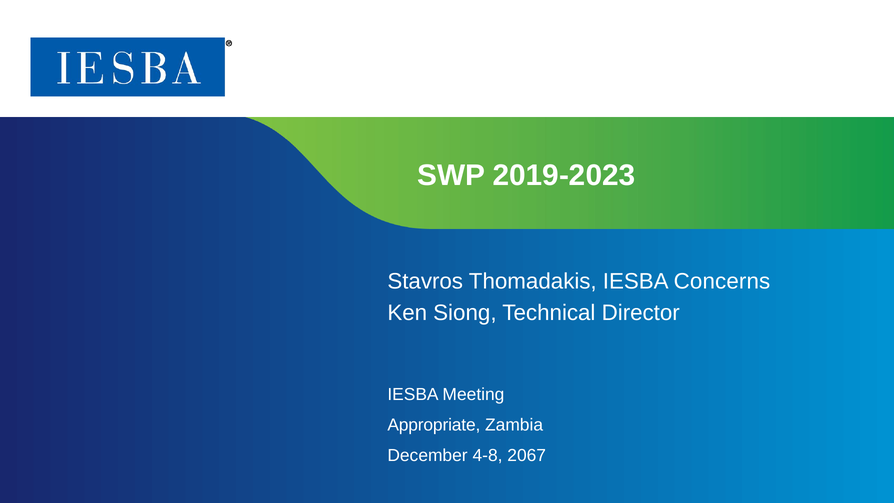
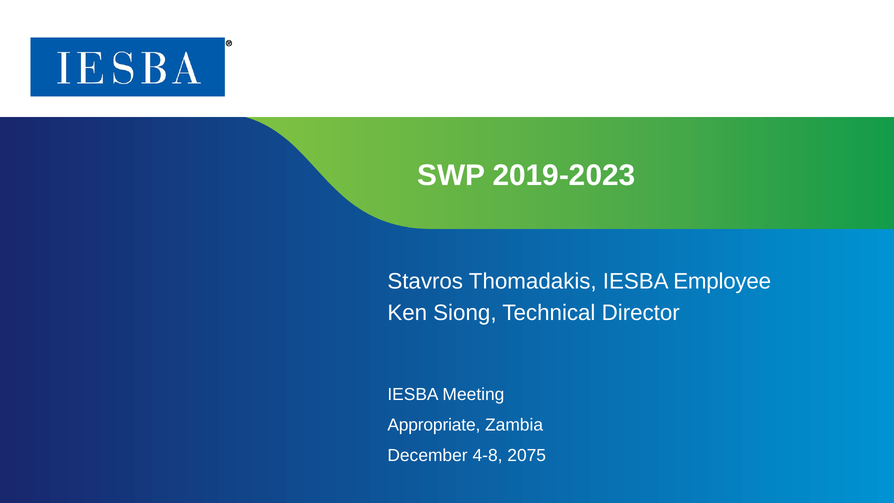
Concerns: Concerns -> Employee
2067: 2067 -> 2075
